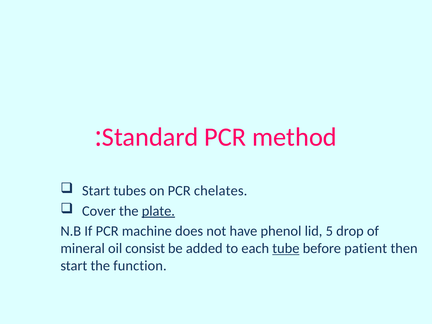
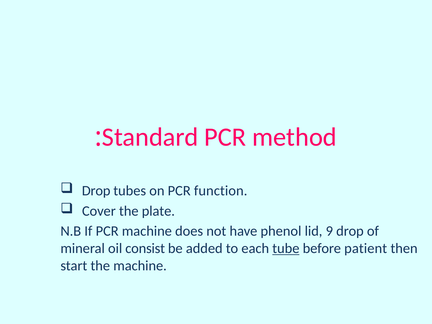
Start at (96, 191): Start -> Drop
chelates: chelates -> function
plate underline: present -> none
5: 5 -> 9
the function: function -> machine
